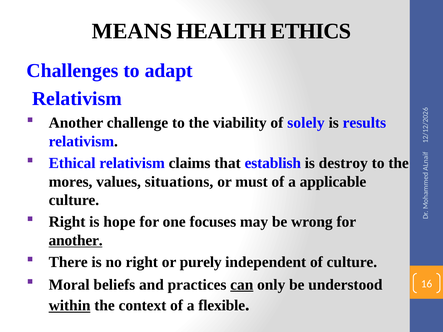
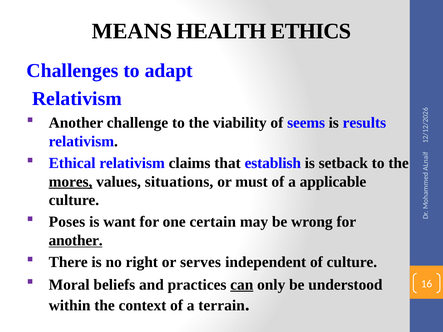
solely: solely -> seems
destroy: destroy -> setback
mores underline: none -> present
Right at (67, 222): Right -> Poses
hope: hope -> want
focuses: focuses -> certain
purely: purely -> serves
within underline: present -> none
flexible: flexible -> terrain
